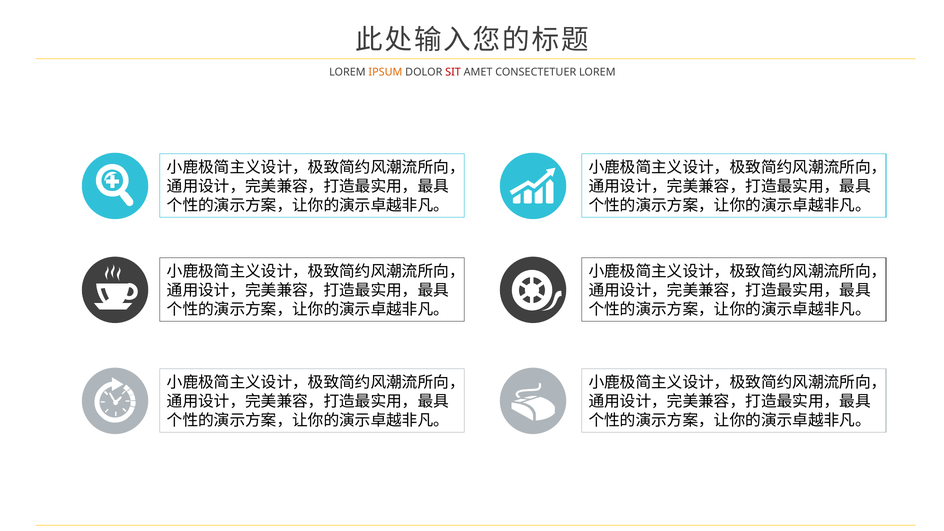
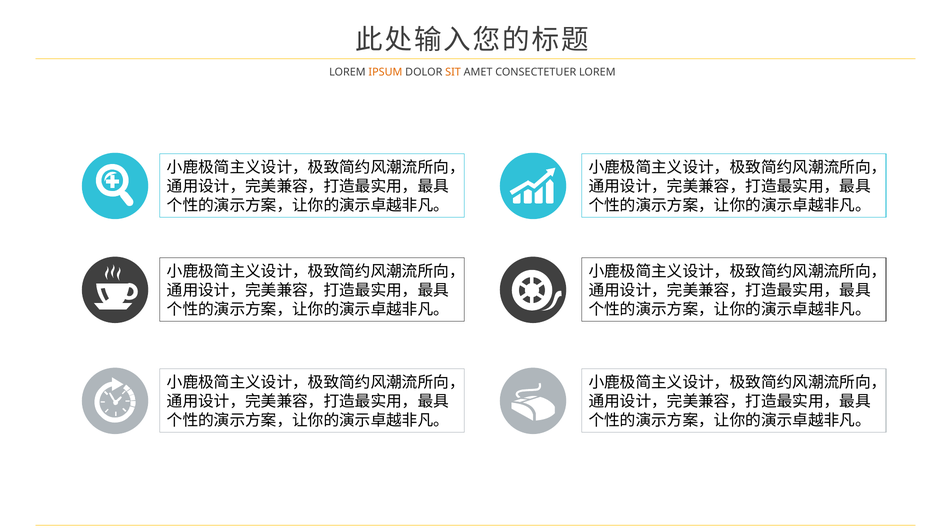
SIT colour: red -> orange
